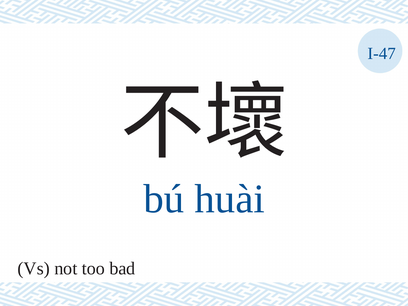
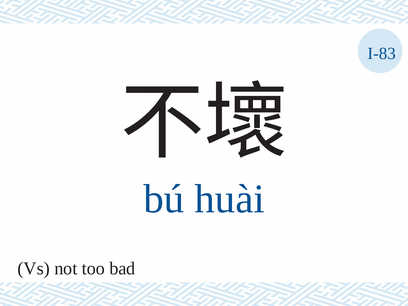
I-47: I-47 -> I-83
